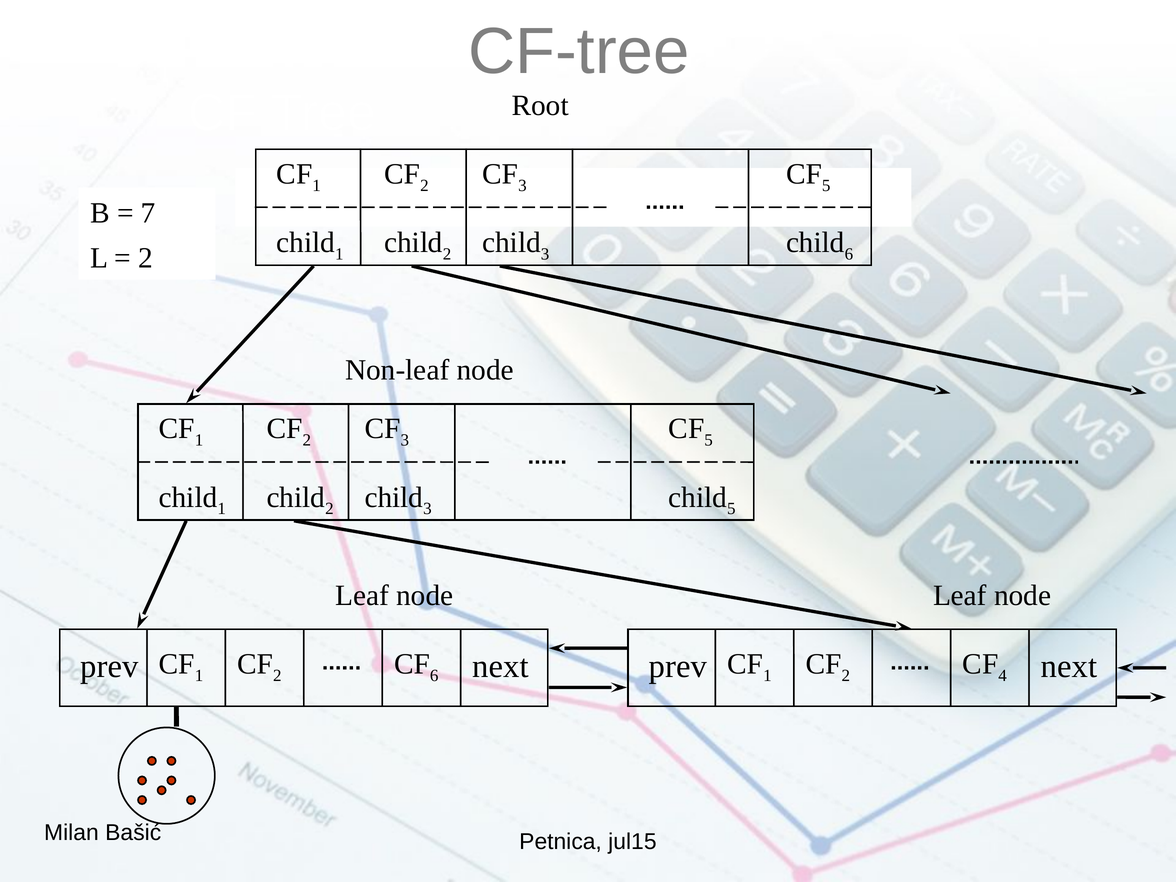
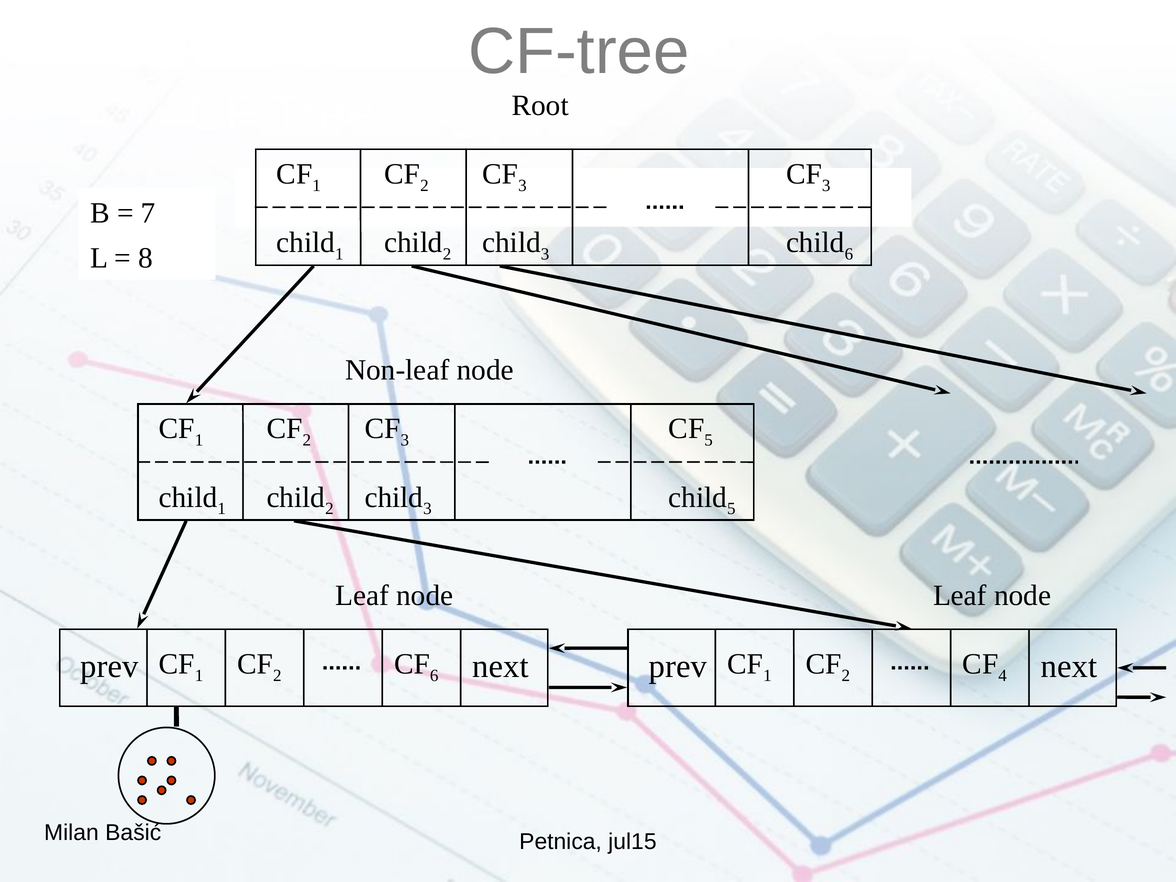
5 at (826, 185): 5 -> 3
2 at (146, 258): 2 -> 8
